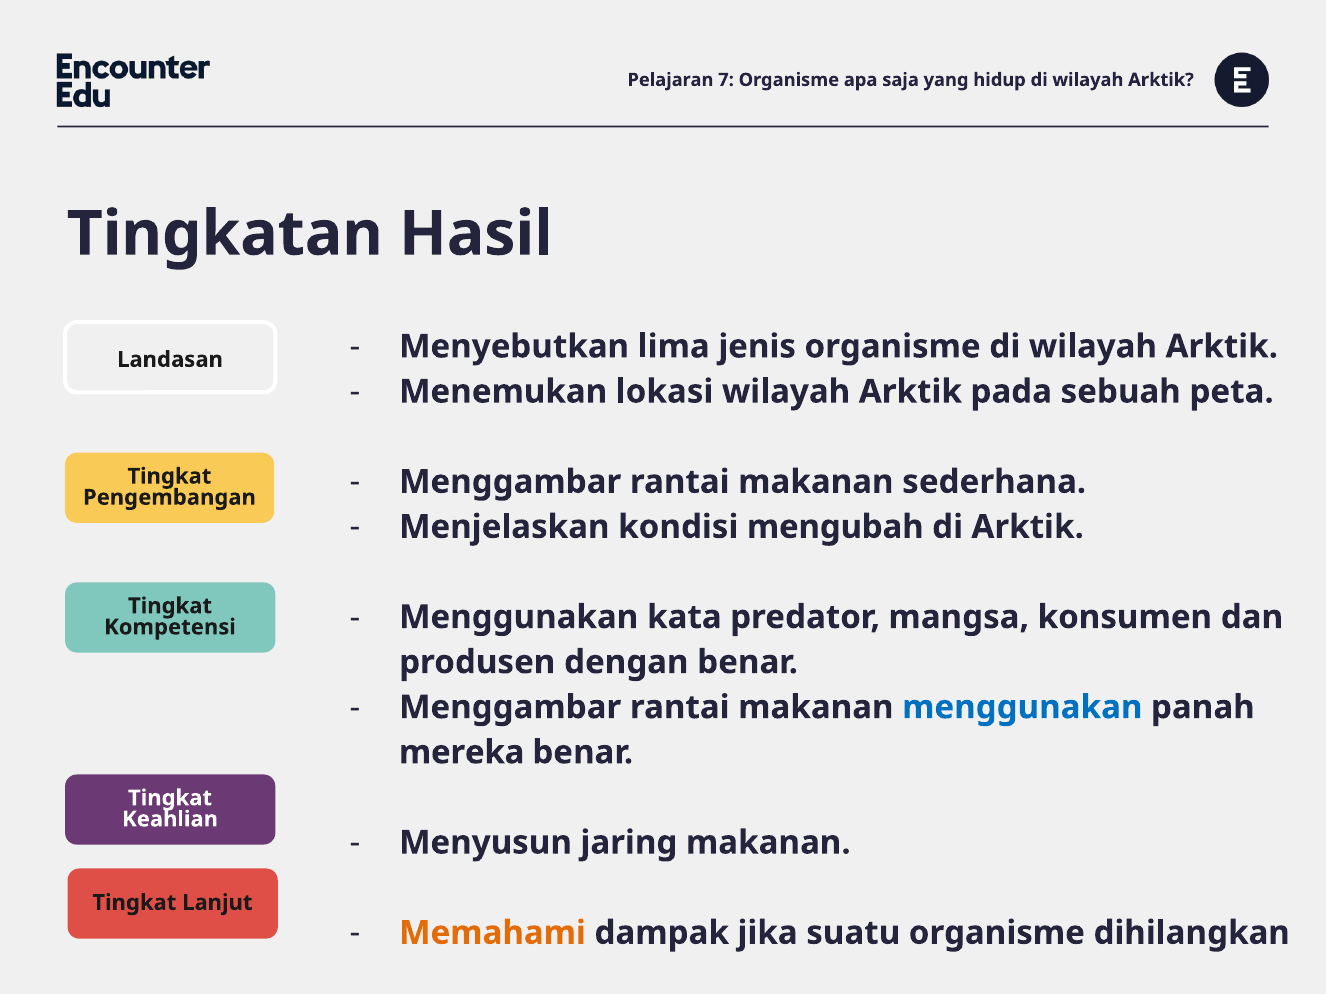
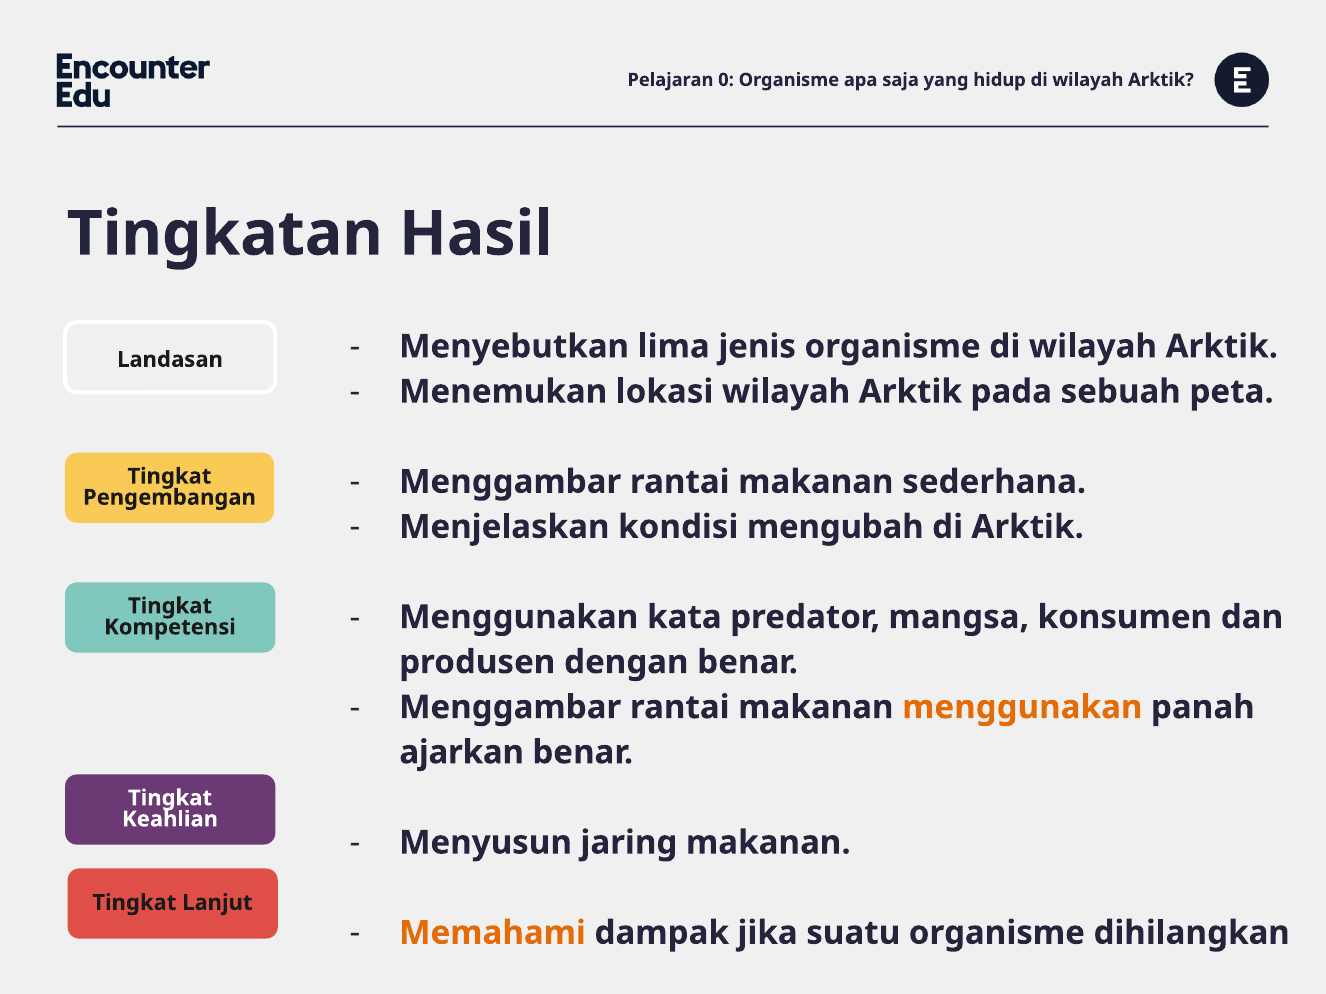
7: 7 -> 0
menggunakan at (1022, 708) colour: blue -> orange
mereka: mereka -> ajarkan
